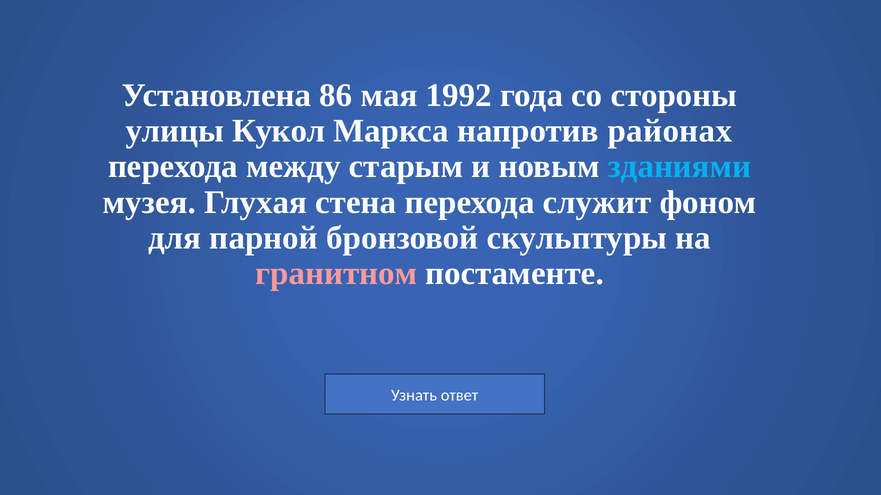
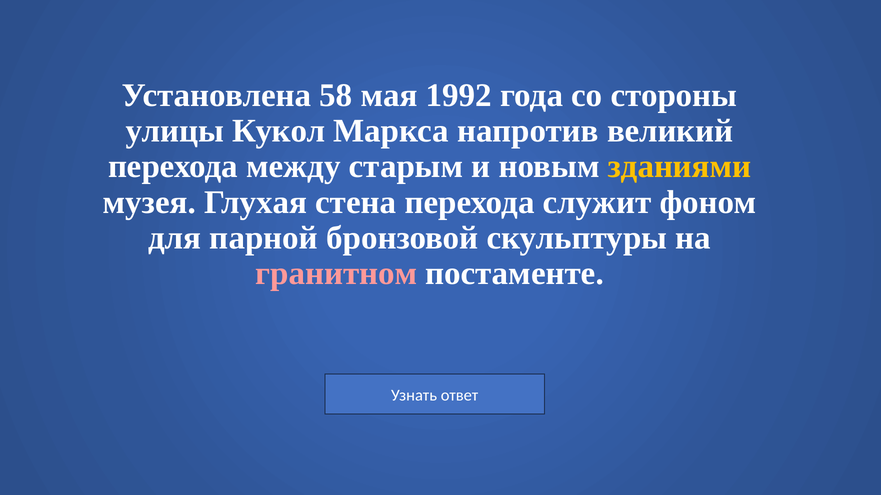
86: 86 -> 58
районах: районах -> великий
зданиями colour: light blue -> yellow
